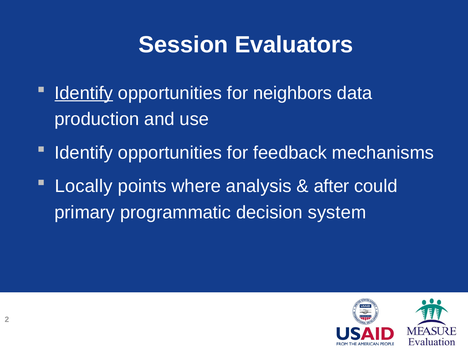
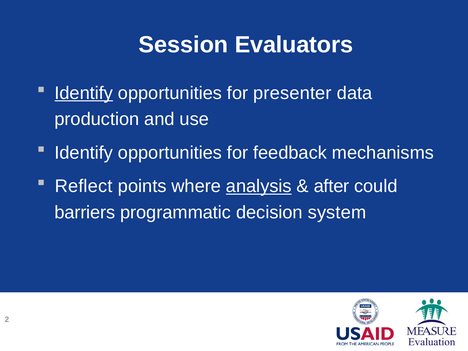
neighbors: neighbors -> presenter
Locally: Locally -> Reflect
analysis underline: none -> present
primary: primary -> barriers
